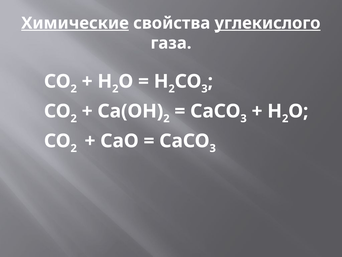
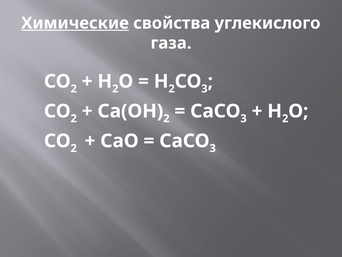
углекислого underline: present -> none
